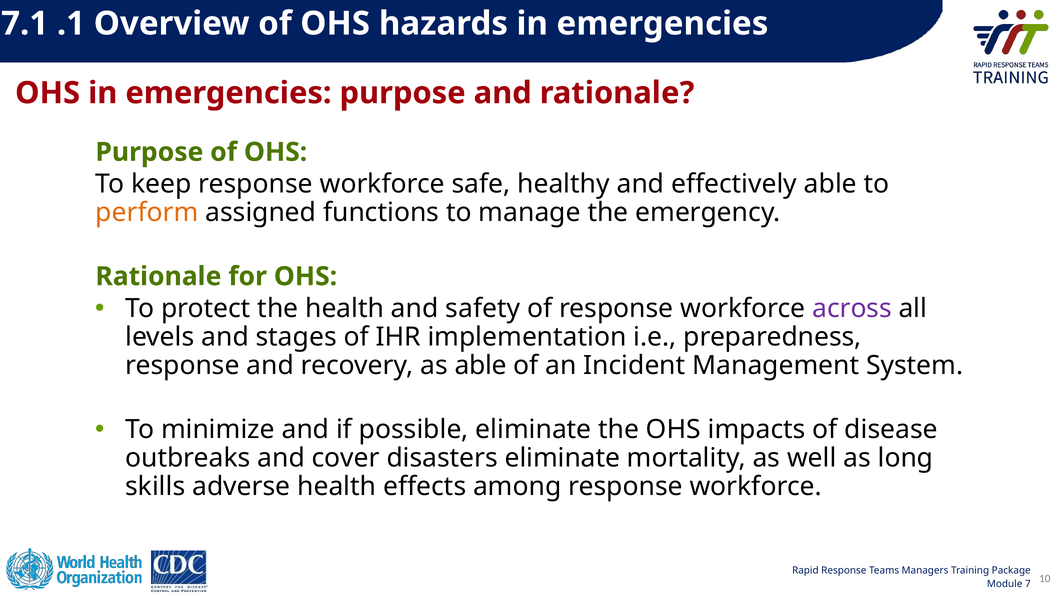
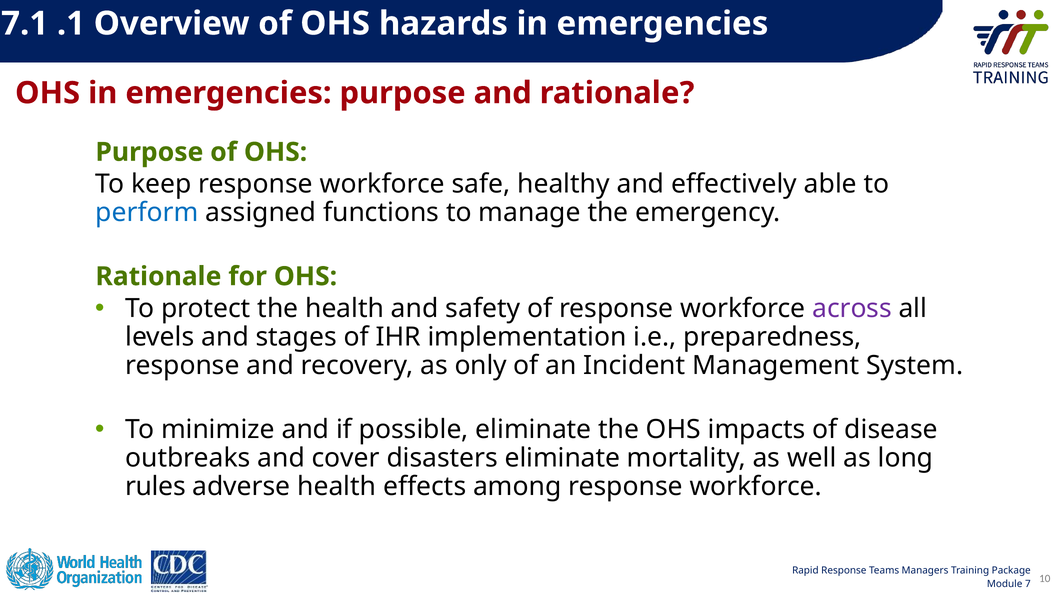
perform colour: orange -> blue
as able: able -> only
skills: skills -> rules
